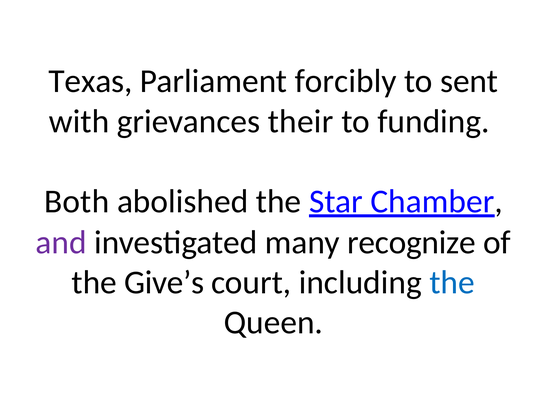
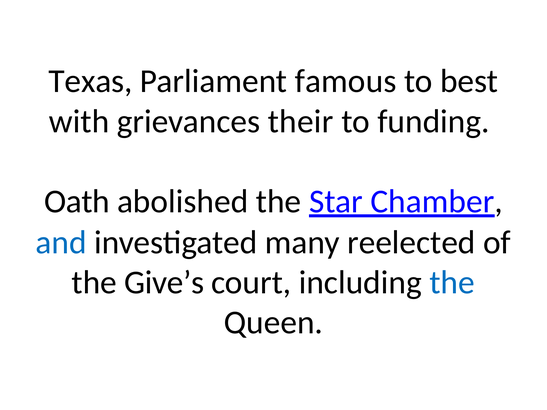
forcibly: forcibly -> famous
sent: sent -> best
Both: Both -> Oath
and colour: purple -> blue
recognize: recognize -> reelected
